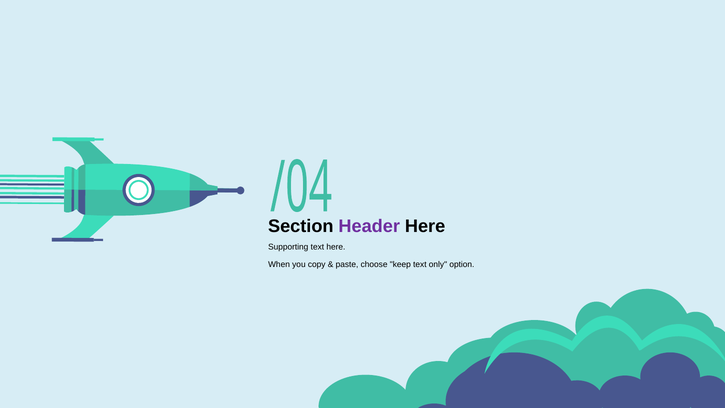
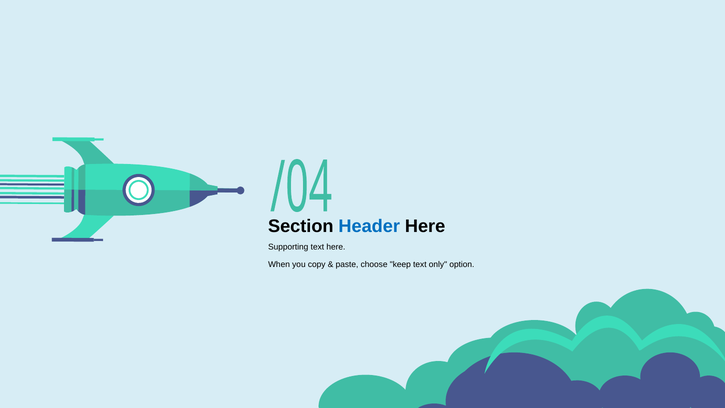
Header colour: purple -> blue
